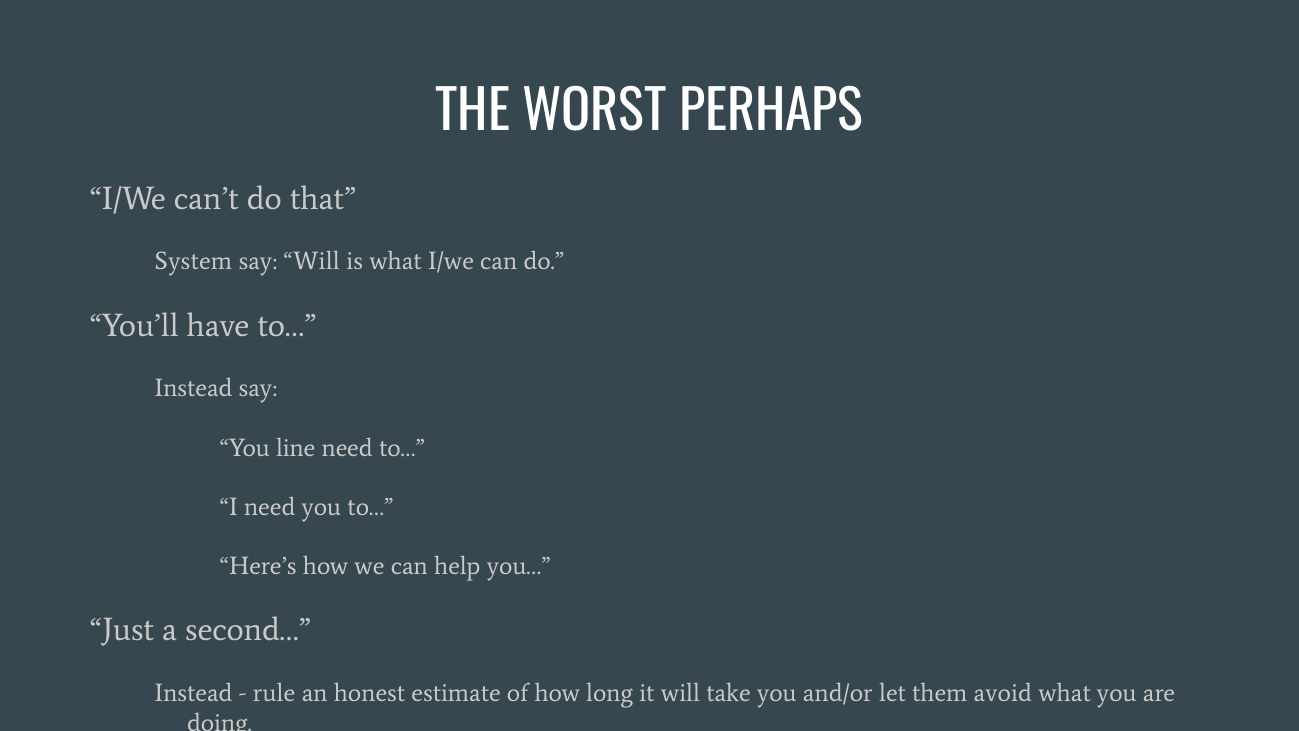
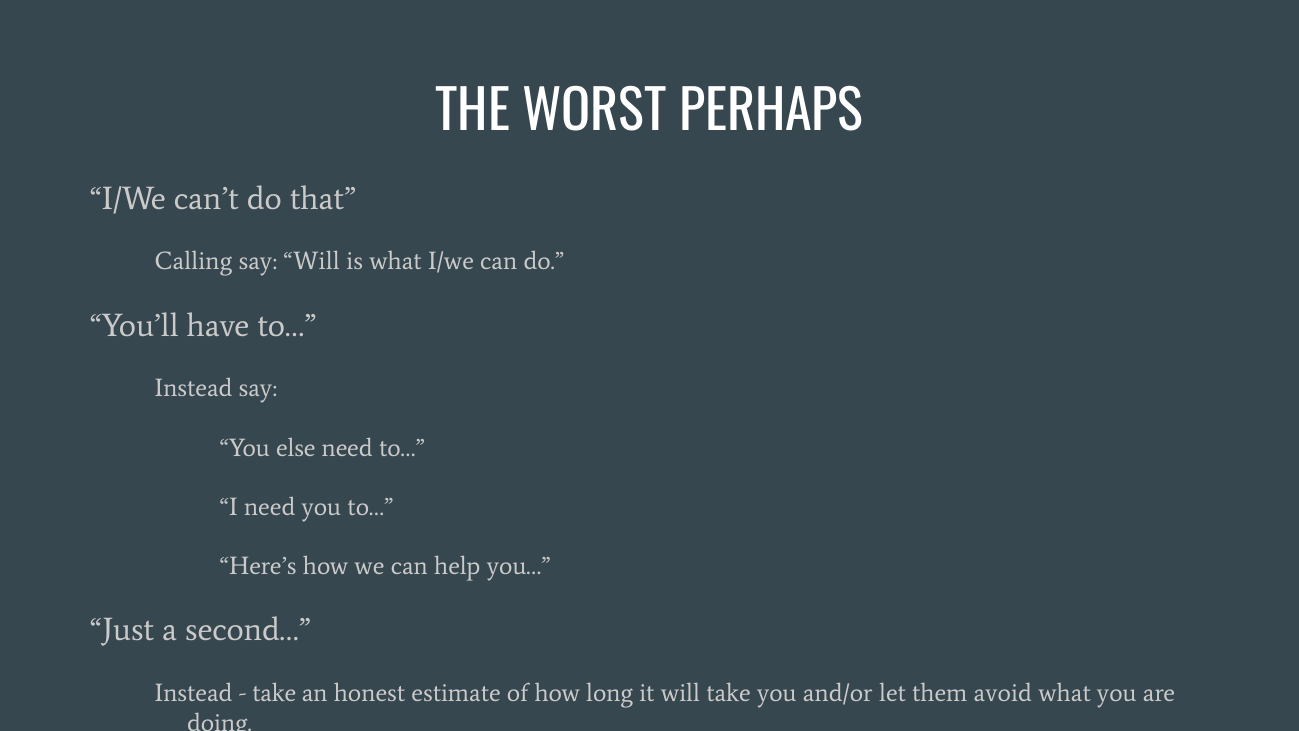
System: System -> Calling
line: line -> else
rule at (274, 693): rule -> take
